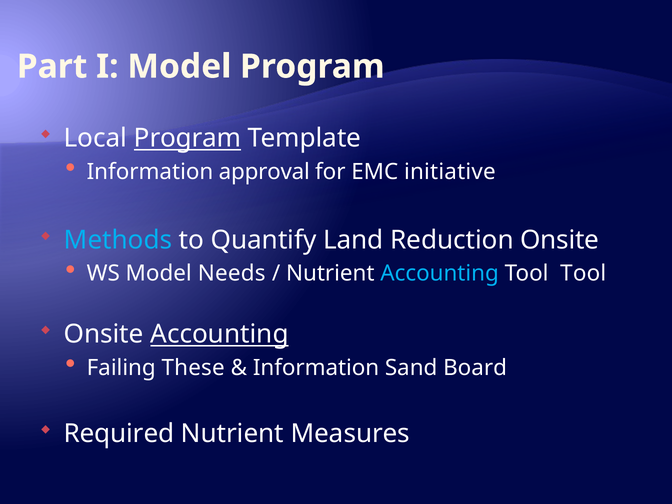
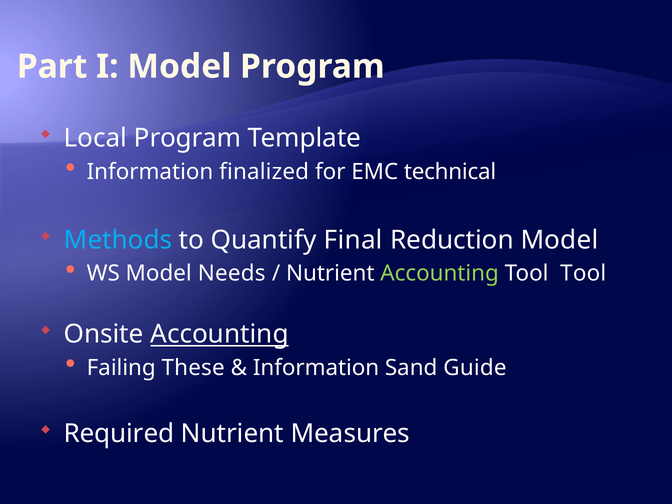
Program at (188, 138) underline: present -> none
approval: approval -> finalized
initiative: initiative -> technical
Land: Land -> Final
Reduction Onsite: Onsite -> Model
Accounting at (440, 274) colour: light blue -> light green
Board: Board -> Guide
